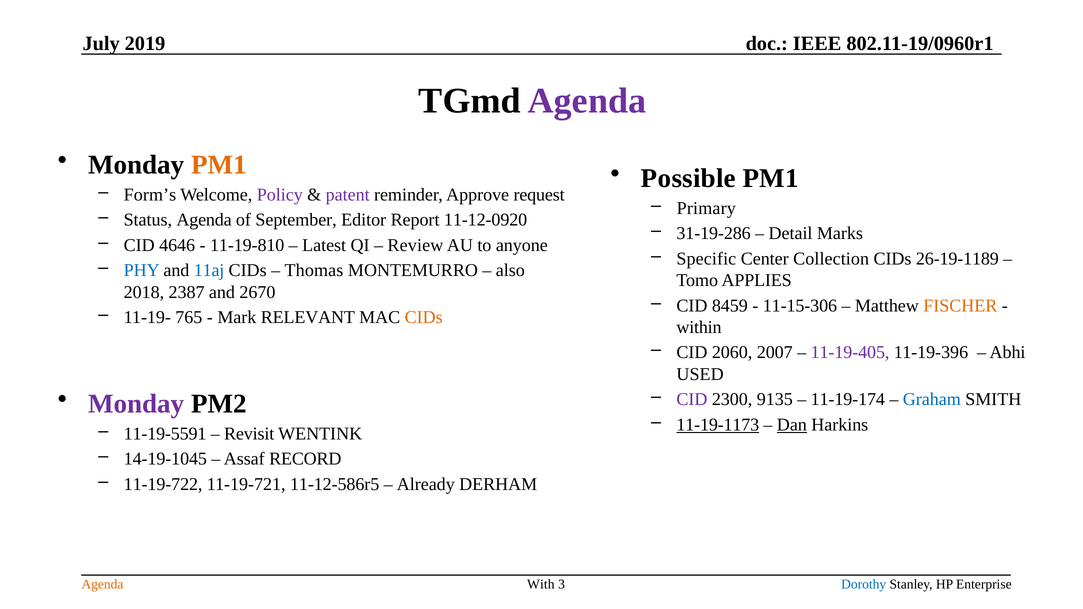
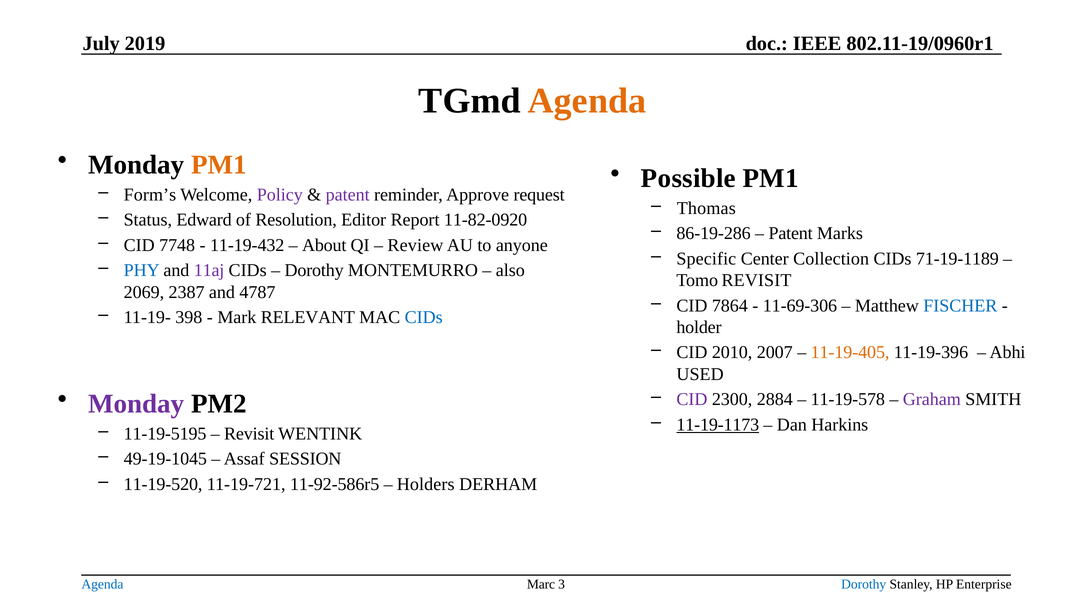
Agenda at (587, 101) colour: purple -> orange
Primary: Primary -> Thomas
Status Agenda: Agenda -> Edward
September: September -> Resolution
11-12-0920: 11-12-0920 -> 11-82-0920
31-19-286: 31-19-286 -> 86-19-286
Detail at (791, 233): Detail -> Patent
4646: 4646 -> 7748
11-19-810: 11-19-810 -> 11-19-432
Latest: Latest -> About
26-19-1189: 26-19-1189 -> 71-19-1189
11aj colour: blue -> purple
Thomas at (314, 270): Thomas -> Dorothy
Tomo APPLIES: APPLIES -> REVISIT
2018: 2018 -> 2069
2670: 2670 -> 4787
8459: 8459 -> 7864
11-15-306: 11-15-306 -> 11-69-306
FISCHER colour: orange -> blue
765: 765 -> 398
CIDs at (424, 317) colour: orange -> blue
within: within -> holder
2060: 2060 -> 2010
11-19-405 colour: purple -> orange
9135: 9135 -> 2884
11-19-174: 11-19-174 -> 11-19-578
Graham colour: blue -> purple
Dan underline: present -> none
11-19-5591: 11-19-5591 -> 11-19-5195
14-19-1045: 14-19-1045 -> 49-19-1045
RECORD: RECORD -> SESSION
11-19-722: 11-19-722 -> 11-19-520
11-12-586r5: 11-12-586r5 -> 11-92-586r5
Already: Already -> Holders
Agenda at (102, 584) colour: orange -> blue
With: With -> Marc
